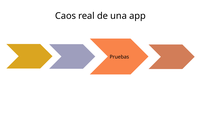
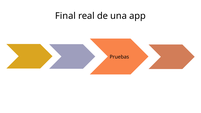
Caos: Caos -> Final
